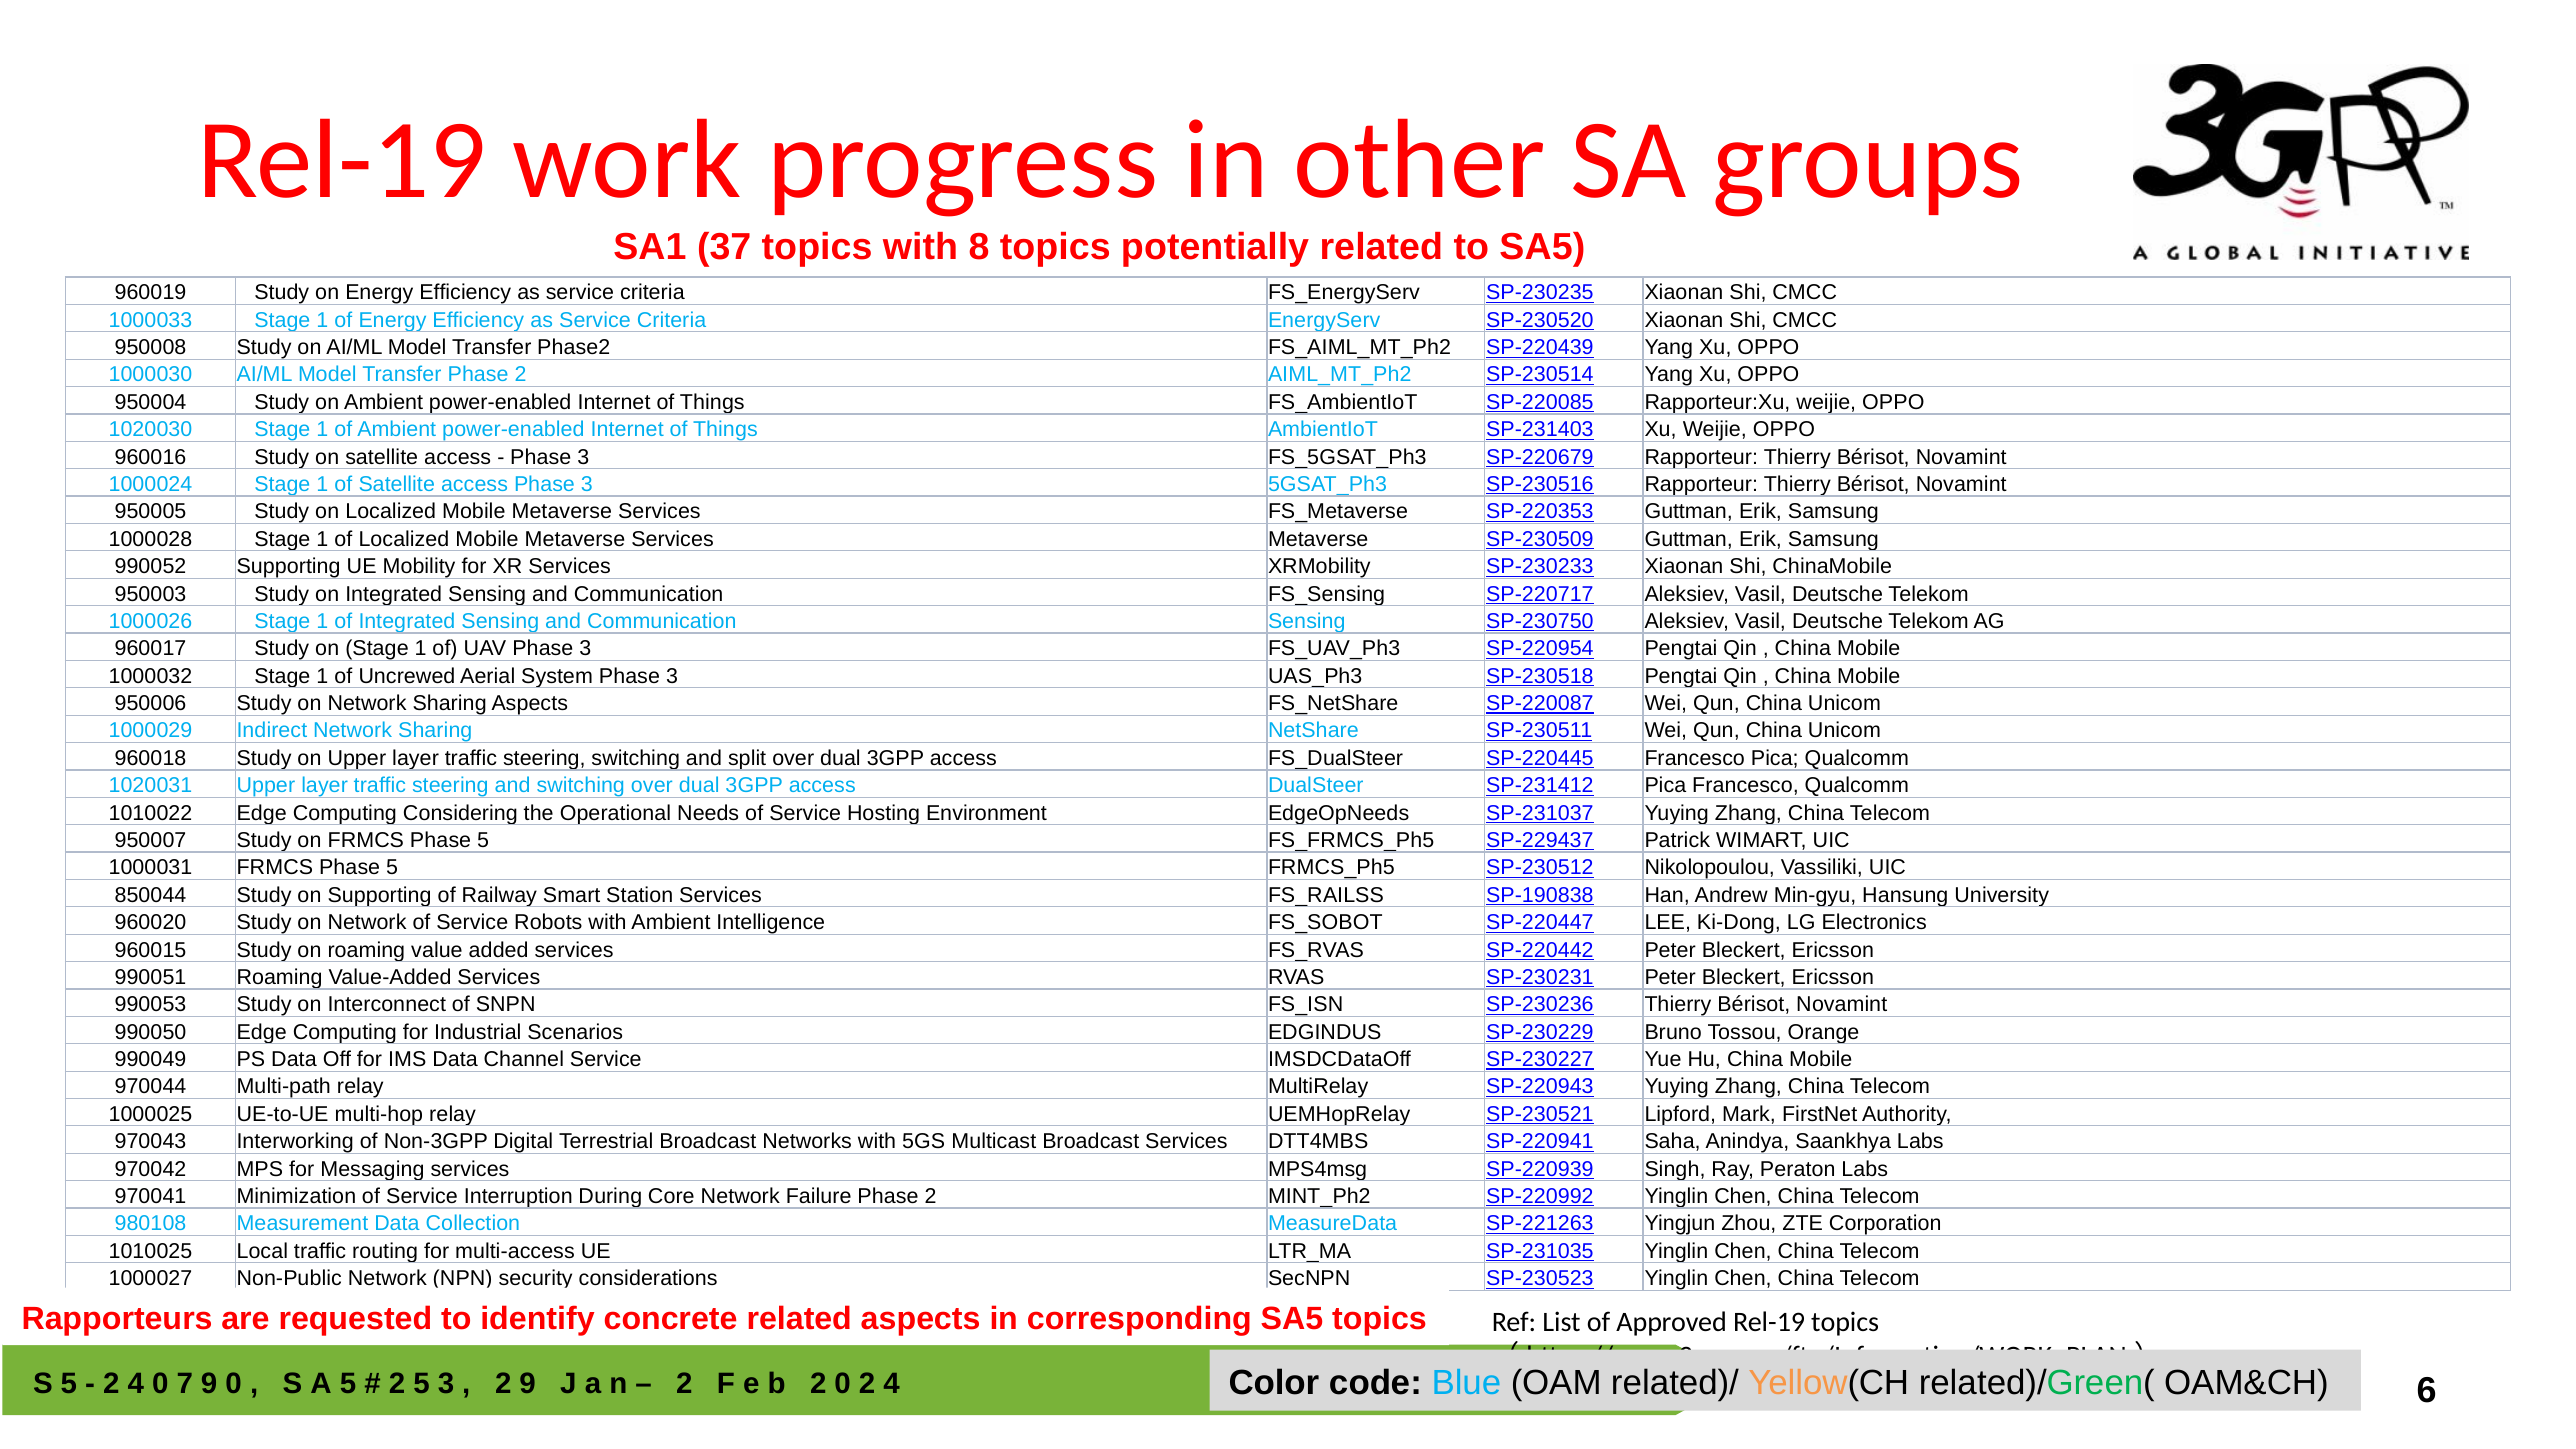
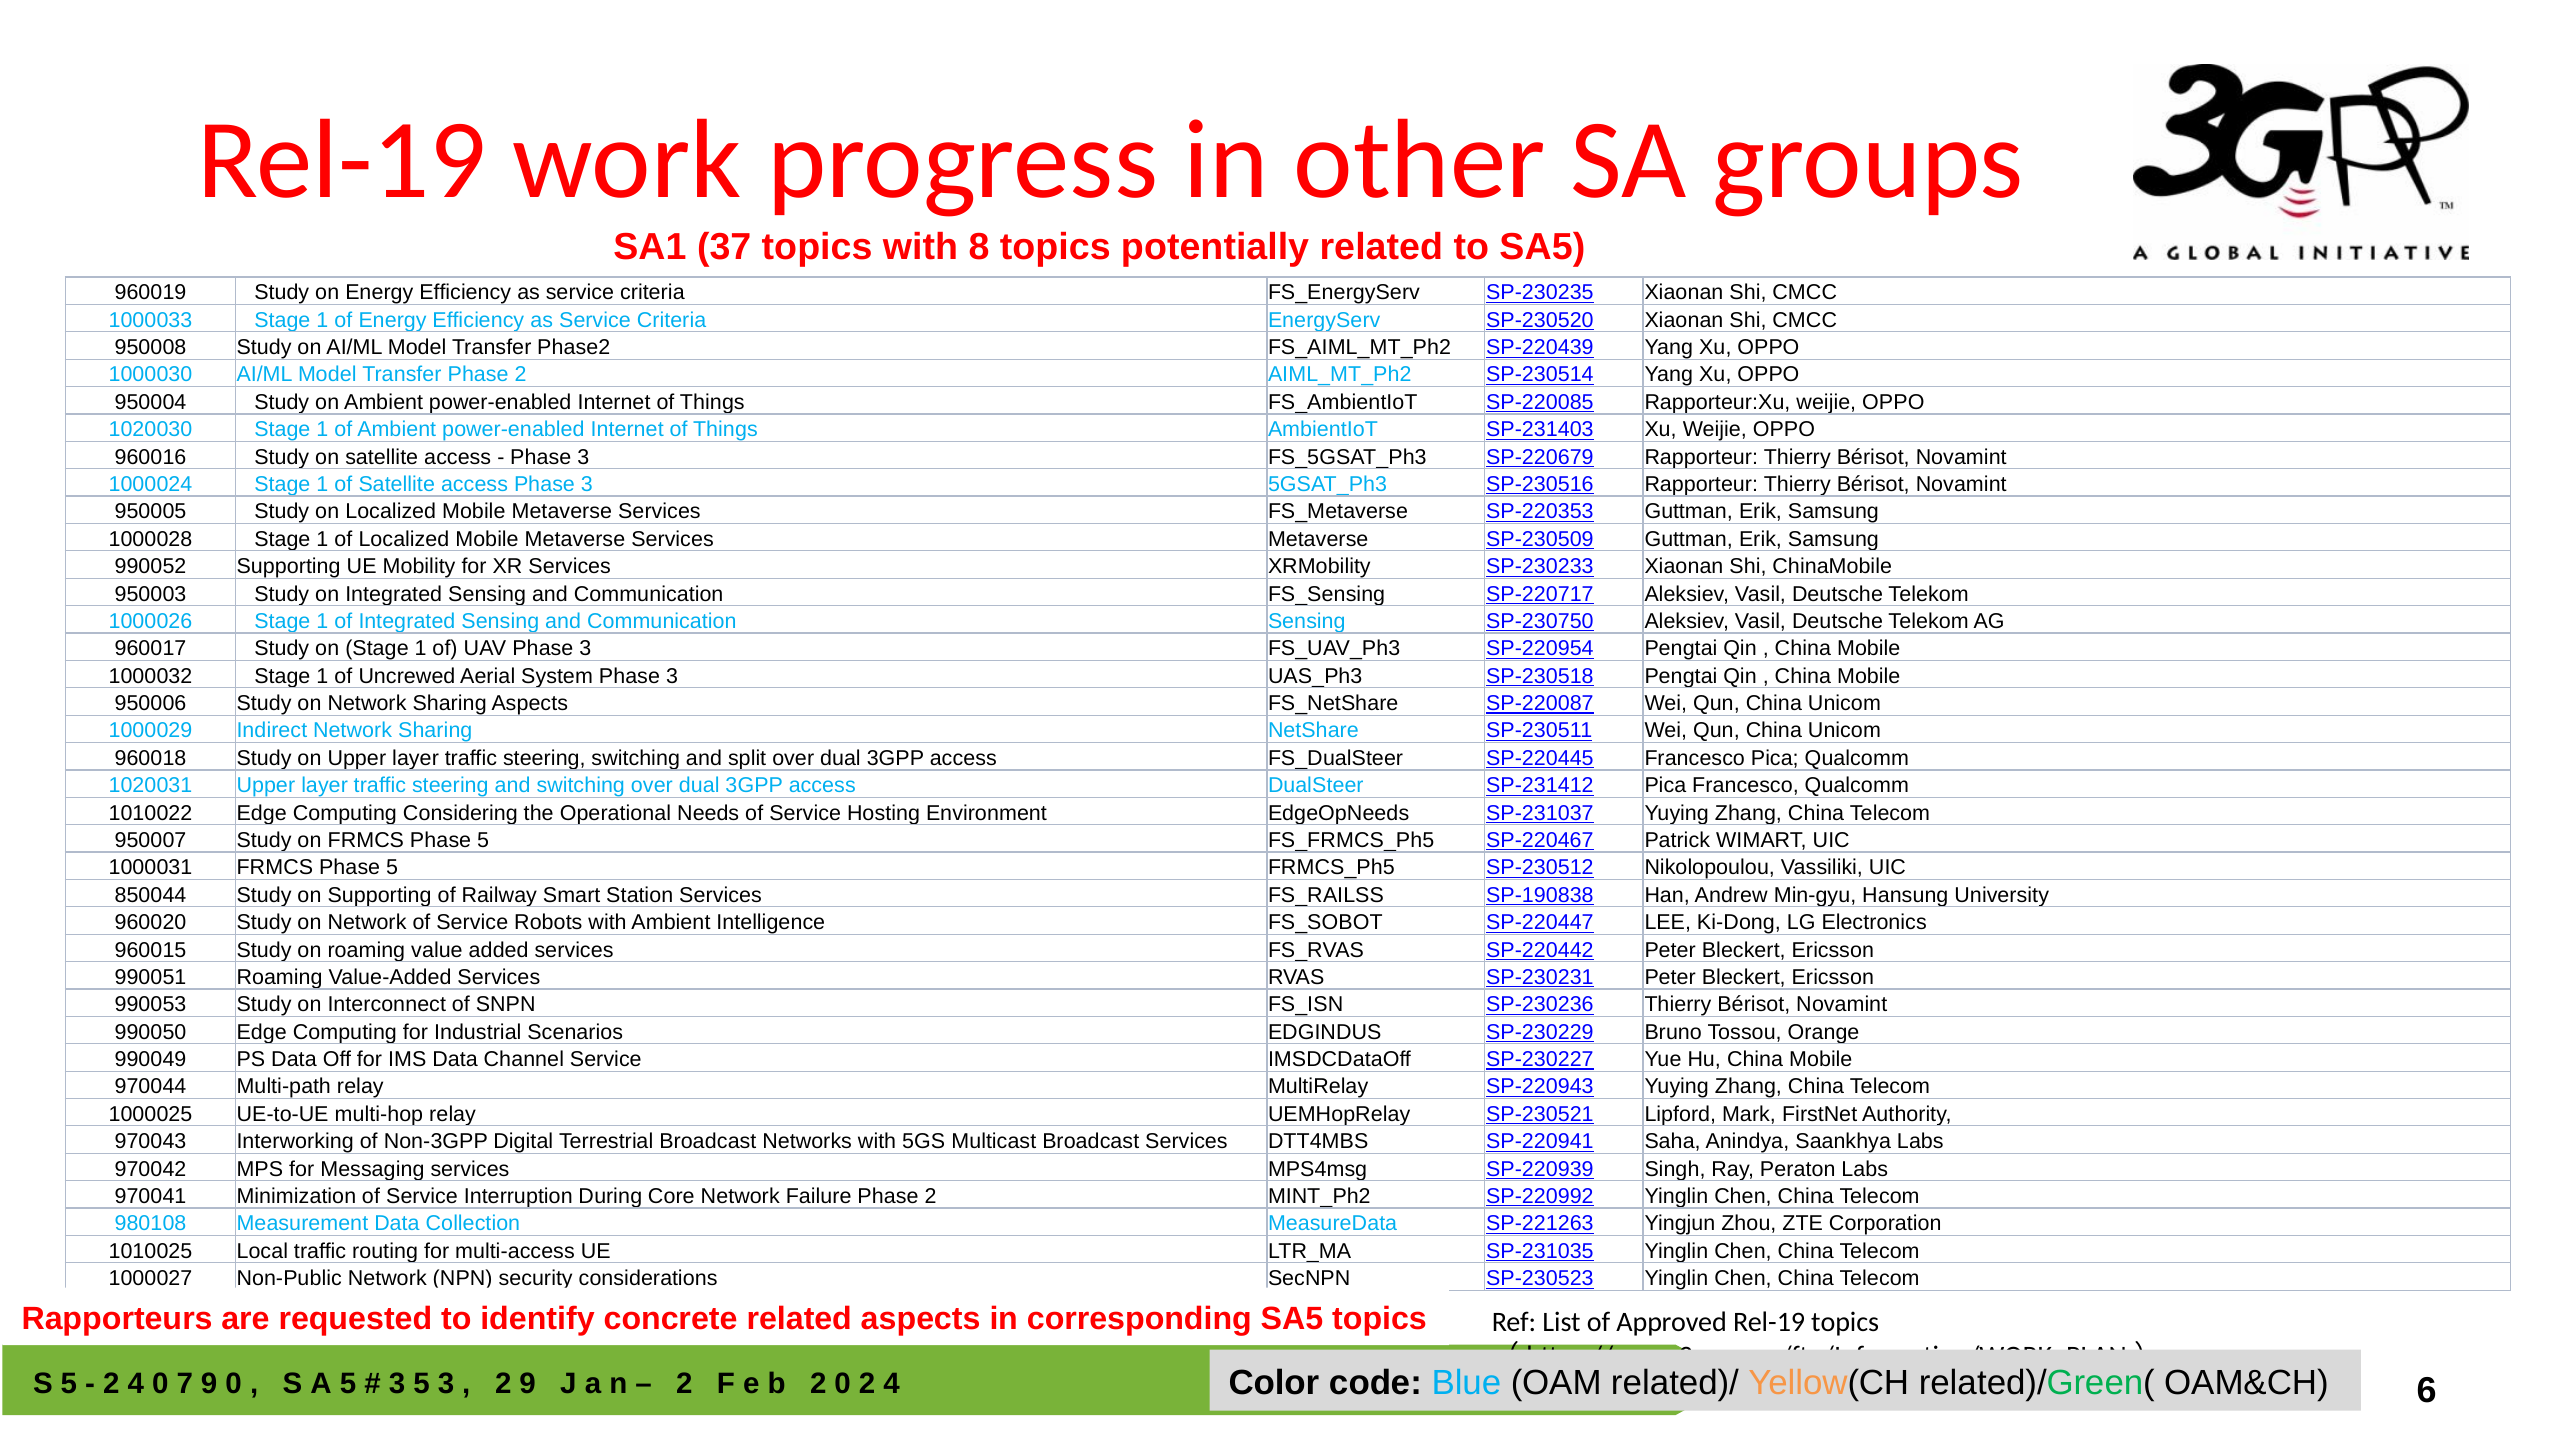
SP-229437: SP-229437 -> SP-220467
2 at (397, 1384): 2 -> 3
